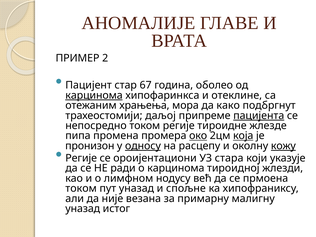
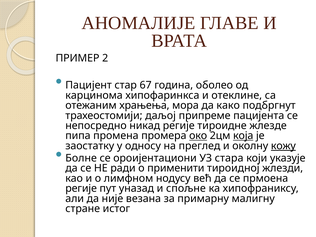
карцинома at (94, 95) underline: present -> none
пацијента underline: present -> none
непосредно током: током -> никад
пронизон: пронизон -> заостатку
односу underline: present -> none
расцепу: расцепу -> преглед
Регије at (81, 158): Регије -> Болне
о карцинома: карцинома -> применити
током at (81, 188): током -> регије
уназад at (83, 209): уназад -> стране
